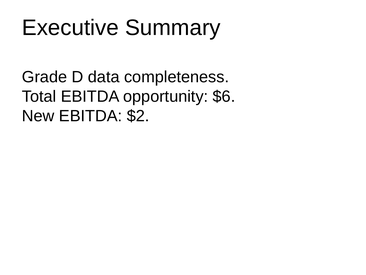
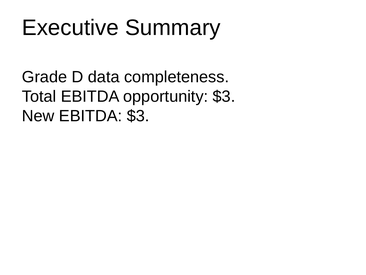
opportunity $6: $6 -> $3
EBITDA $2: $2 -> $3
